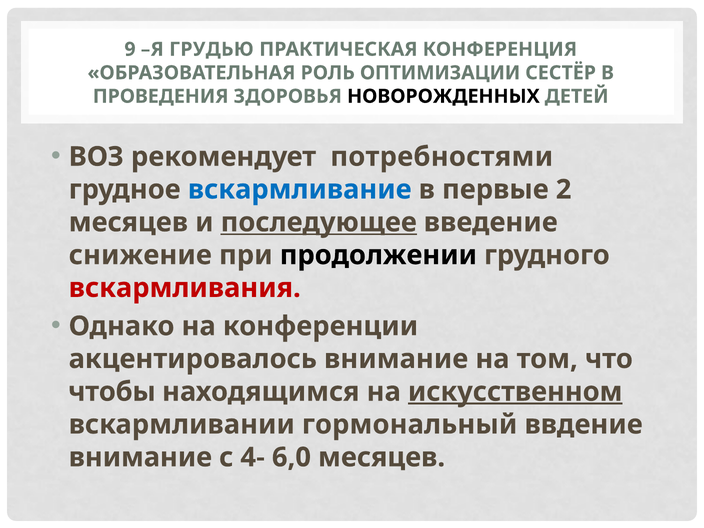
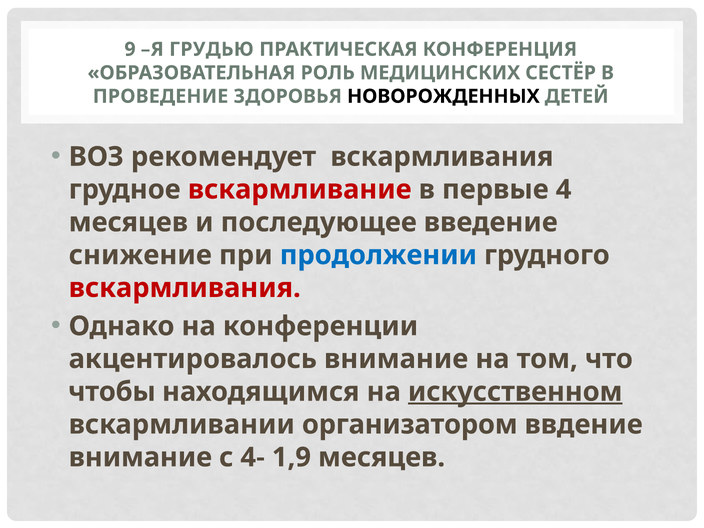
ОПТИМИЗАЦИИ: ОПТИМИЗАЦИИ -> МЕДИЦИНСКИХ
ПРОВЕДЕНИЯ: ПРОВЕДЕНИЯ -> ПРОВЕДЕНИЕ
рекомендует потребностями: потребностями -> вскармливания
вскармливание colour: blue -> red
2: 2 -> 4
последующее underline: present -> none
продолжении colour: black -> blue
гормональный: гормональный -> организатором
6,0: 6,0 -> 1,9
